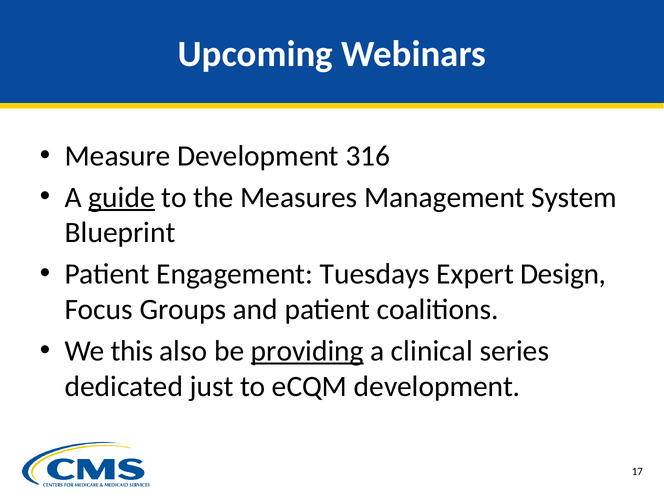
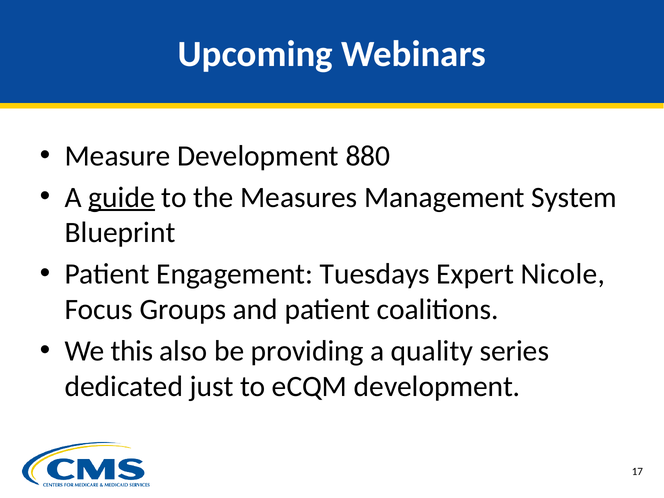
316: 316 -> 880
Design: Design -> Nicole
providing underline: present -> none
clinical: clinical -> quality
